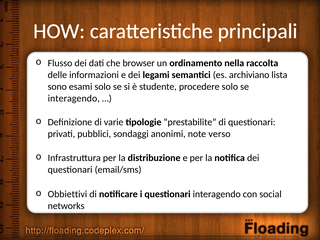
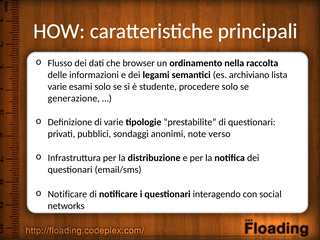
sono at (57, 87): sono -> varie
interagendo at (74, 98): interagendo -> generazione
Obbiettivi at (67, 194): Obbiettivi -> Notificare
